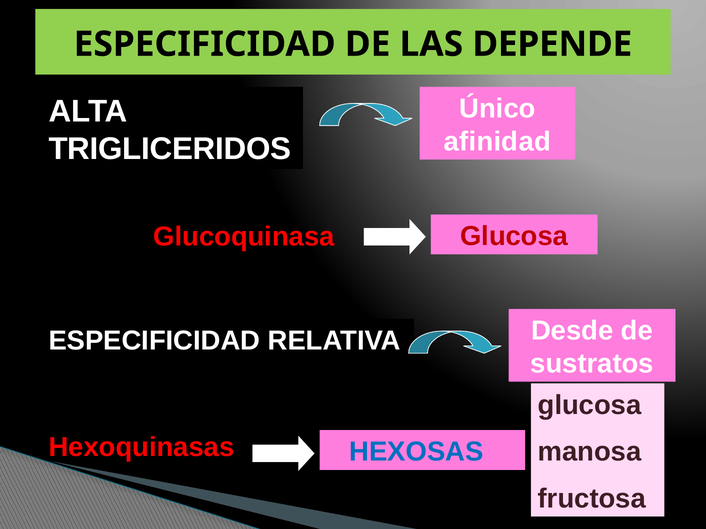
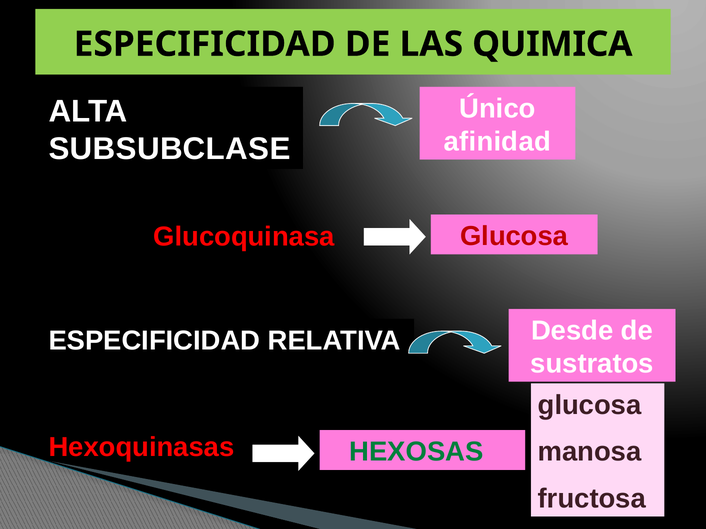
DEPENDE: DEPENDE -> QUIMICA
TRIGLICERIDOS: TRIGLICERIDOS -> SUBSUBCLASE
HEXOSAS colour: blue -> green
